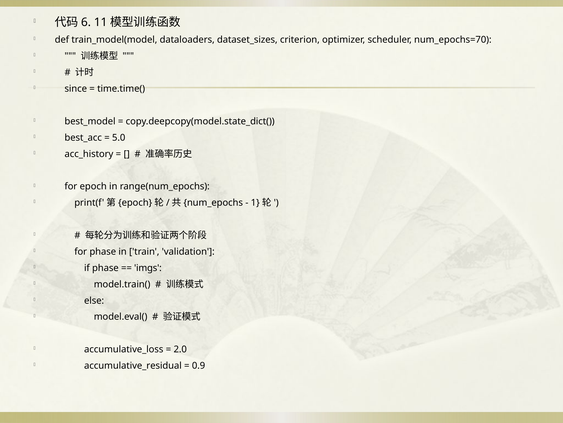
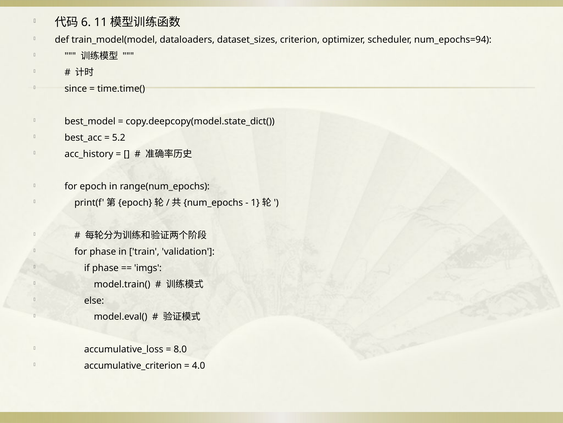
num_epochs=70: num_epochs=70 -> num_epochs=94
5.0: 5.0 -> 5.2
2.0: 2.0 -> 8.0
accumulative_residual: accumulative_residual -> accumulative_criterion
0.9: 0.9 -> 4.0
